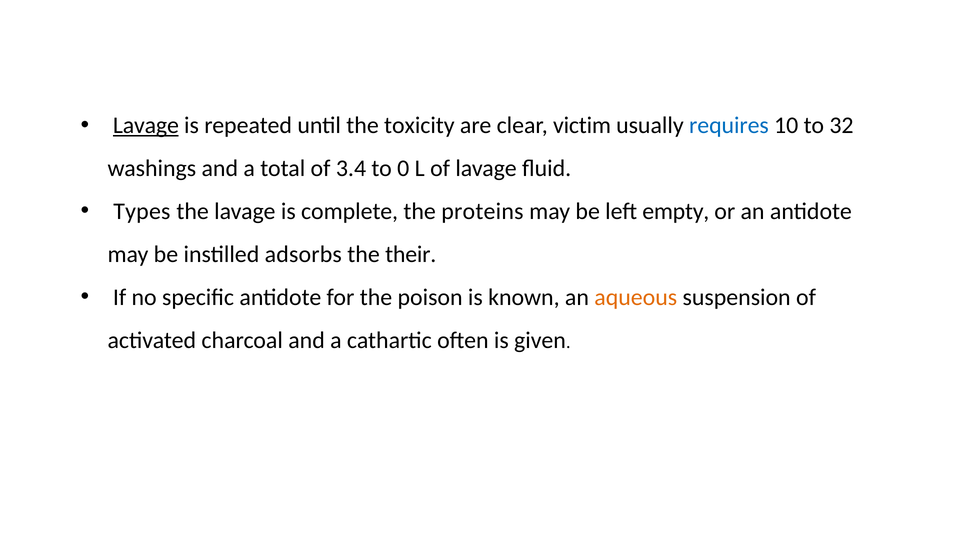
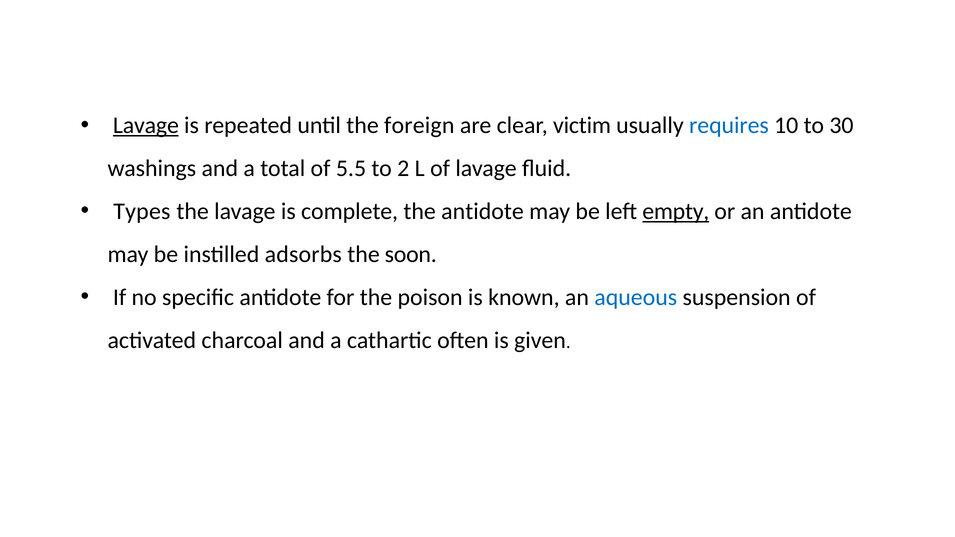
toxicity: toxicity -> foreign
32: 32 -> 30
3.4: 3.4 -> 5.5
0: 0 -> 2
the proteins: proteins -> antidote
empty underline: none -> present
their: their -> soon
aqueous colour: orange -> blue
